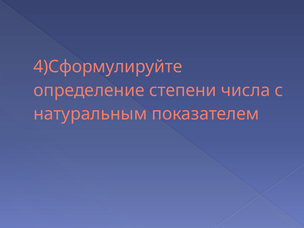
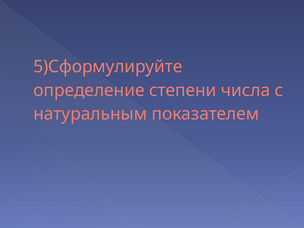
4)Сформулируйте: 4)Сформулируйте -> 5)Сформулируйте
